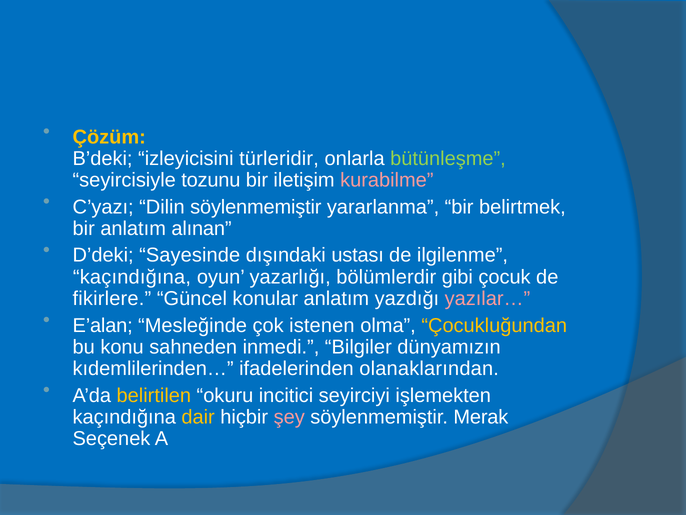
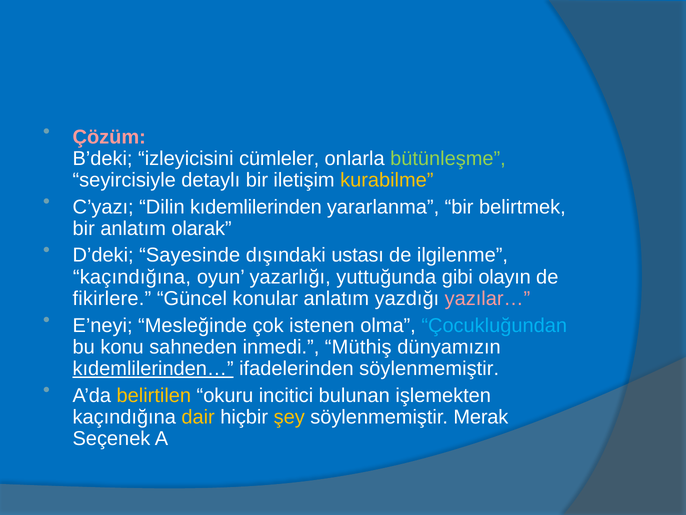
Çözüm colour: yellow -> pink
türleridir: türleridir -> cümleler
tozunu: tozunu -> detaylı
kurabilme colour: pink -> yellow
Dilin söylenmemiştir: söylenmemiştir -> kıdemlilerinden
alınan: alınan -> olarak
bölümlerdir: bölümlerdir -> yuttuğunda
çocuk: çocuk -> olayın
E’alan: E’alan -> E’neyi
Çocukluğundan colour: yellow -> light blue
Bilgiler: Bilgiler -> Müthiş
kıdemlilerinden… underline: none -> present
ifadelerinden olanaklarından: olanaklarından -> söylenmemiştir
seyirciyi: seyirciyi -> bulunan
şey colour: pink -> yellow
